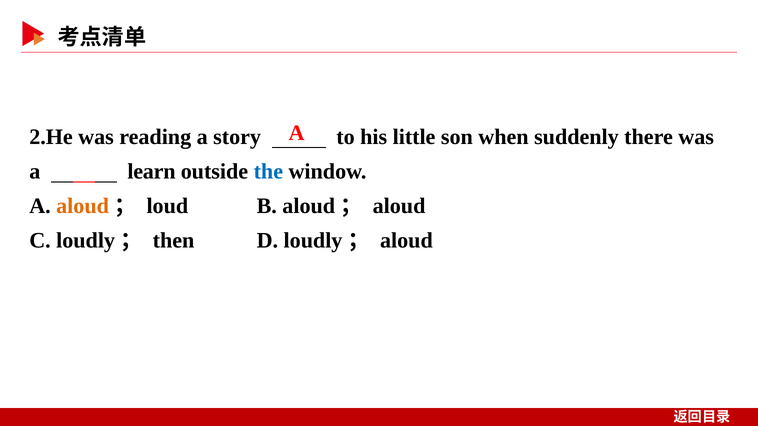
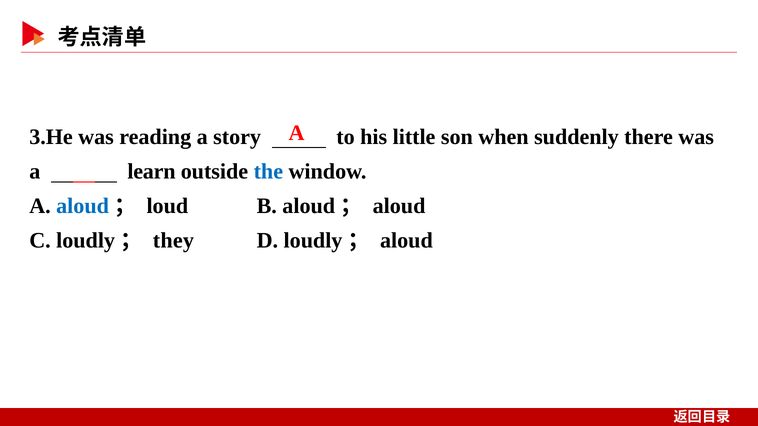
2.He: 2.He -> 3.He
aloud at (83, 206) colour: orange -> blue
then: then -> they
